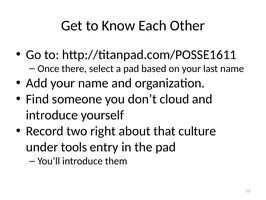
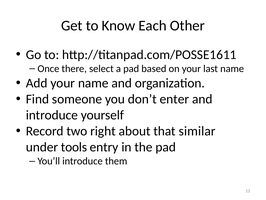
cloud: cloud -> enter
culture: culture -> similar
